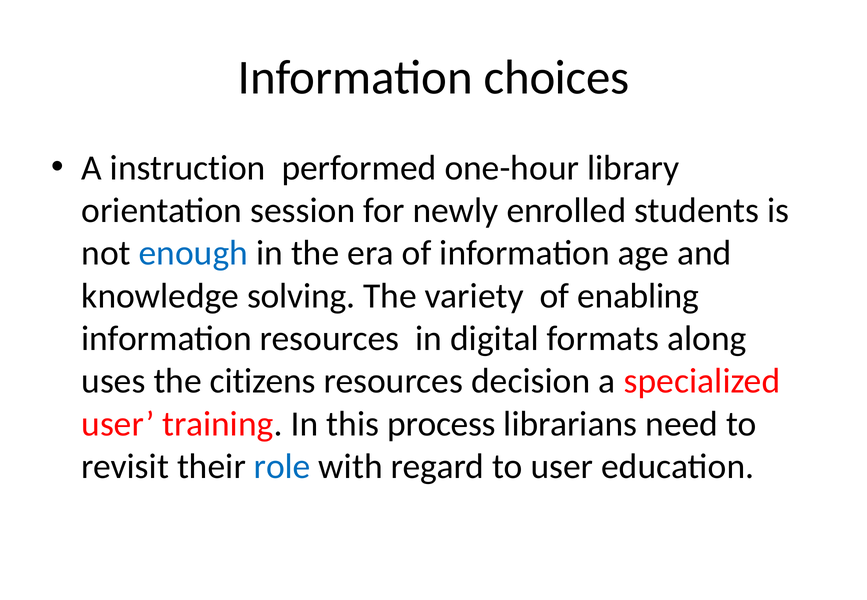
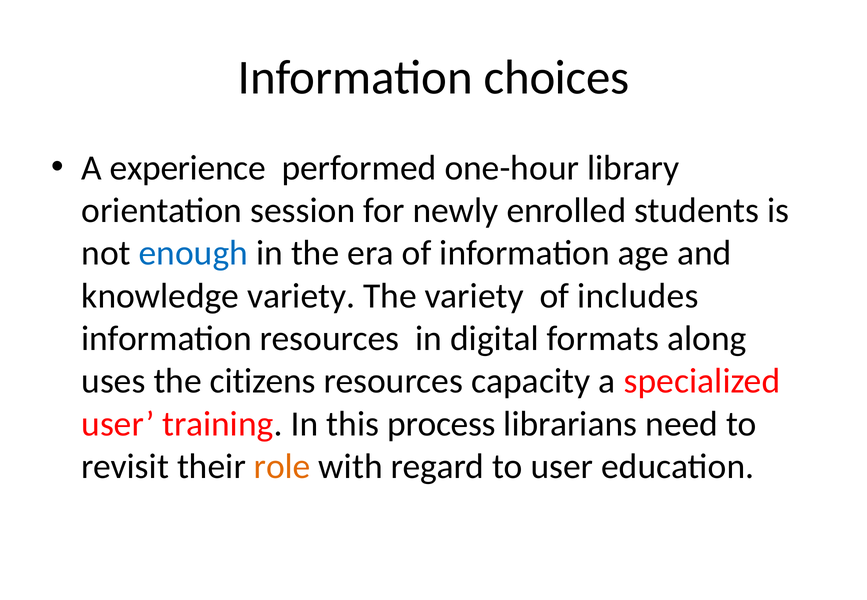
instruction: instruction -> experience
knowledge solving: solving -> variety
enabling: enabling -> includes
decision: decision -> capacity
role colour: blue -> orange
